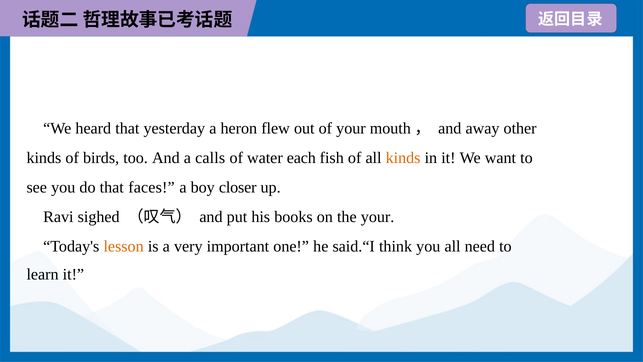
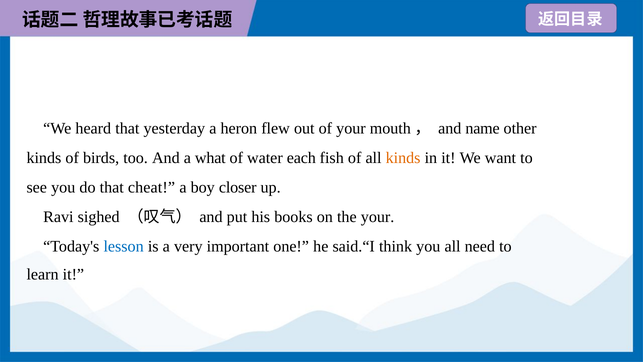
away: away -> name
calls: calls -> what
faces: faces -> cheat
lesson colour: orange -> blue
